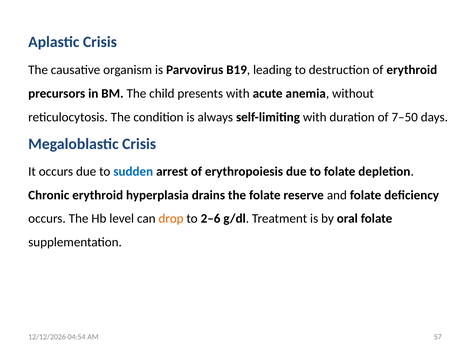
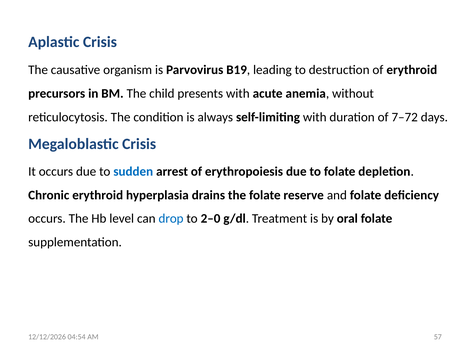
7–50: 7–50 -> 7–72
drop colour: orange -> blue
2–6: 2–6 -> 2–0
